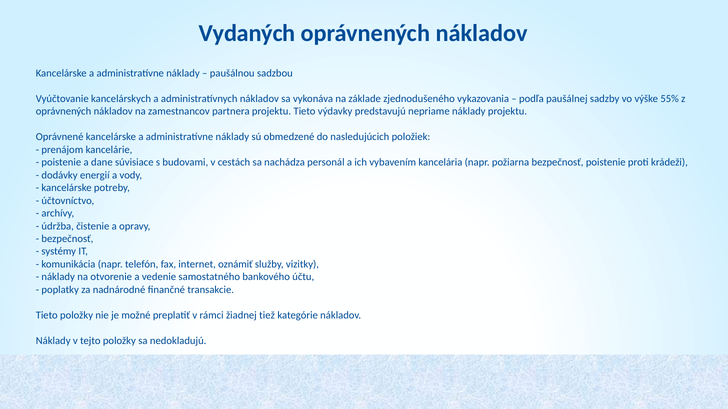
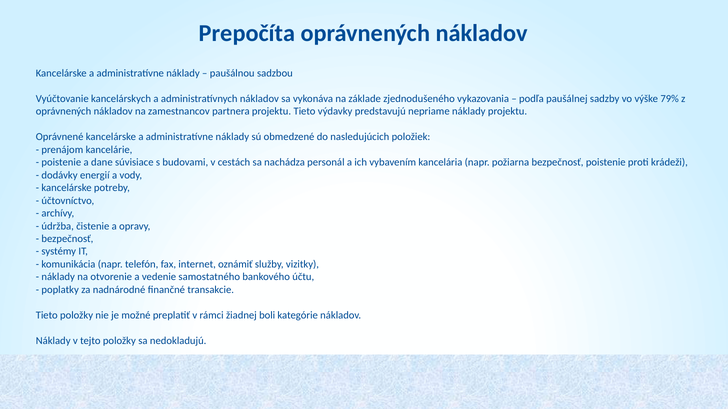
Vydaných: Vydaných -> Prepočíta
55%: 55% -> 79%
tiež: tiež -> boli
